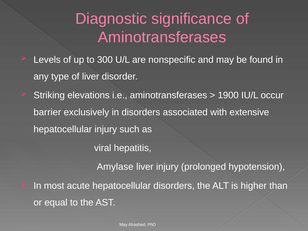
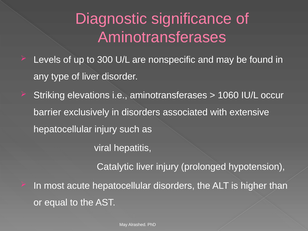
1900: 1900 -> 1060
Amylase: Amylase -> Catalytic
